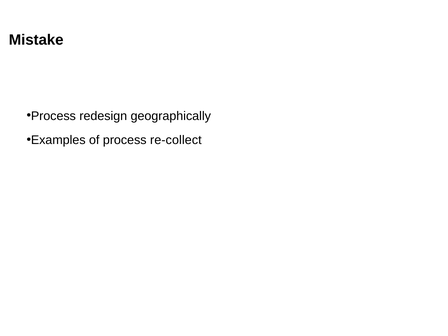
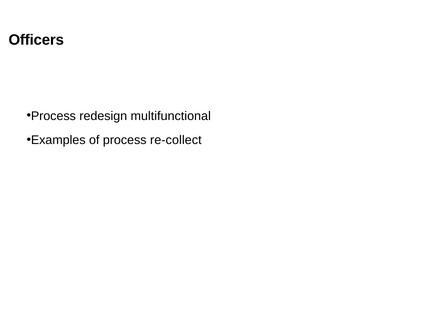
Mistake: Mistake -> Officers
geographically: geographically -> multifunctional
